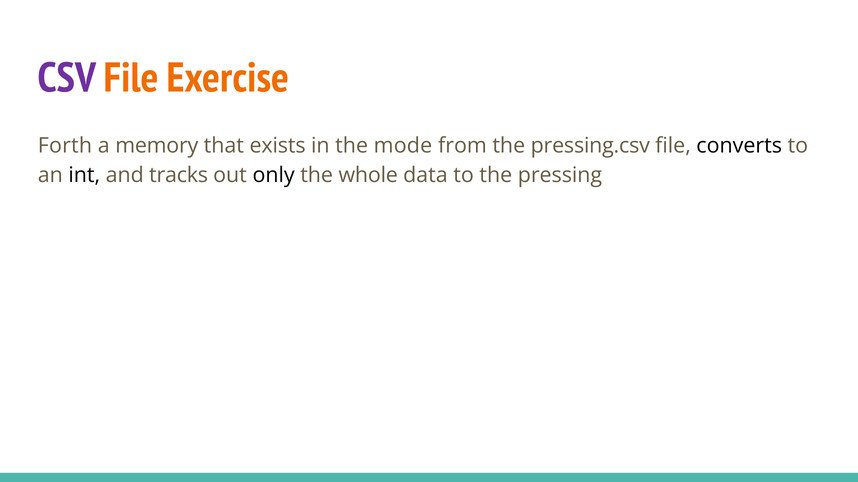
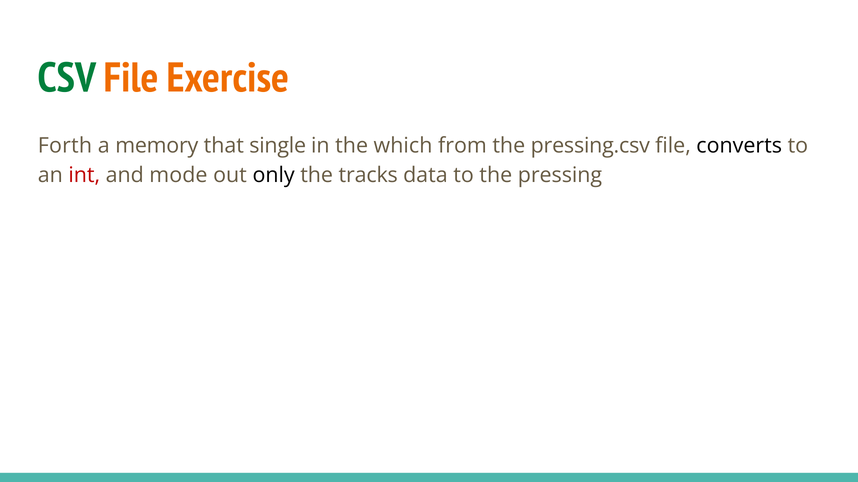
CSV colour: purple -> green
exists: exists -> single
mode: mode -> which
int colour: black -> red
tracks: tracks -> mode
whole: whole -> tracks
